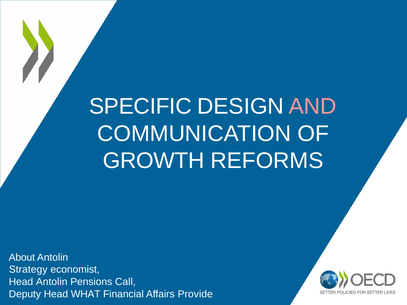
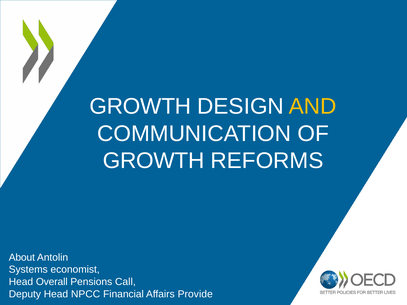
SPECIFIC at (140, 107): SPECIFIC -> GROWTH
AND colour: pink -> yellow
Strategy: Strategy -> Systems
Head Antolin: Antolin -> Overall
WHAT: WHAT -> NPCC
